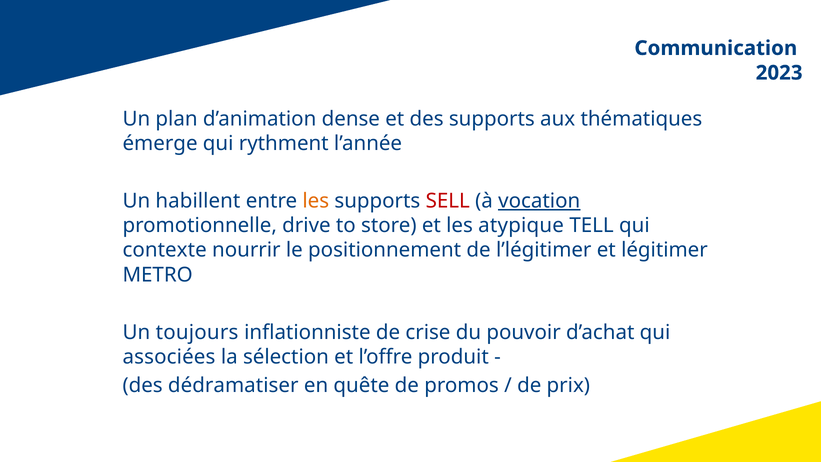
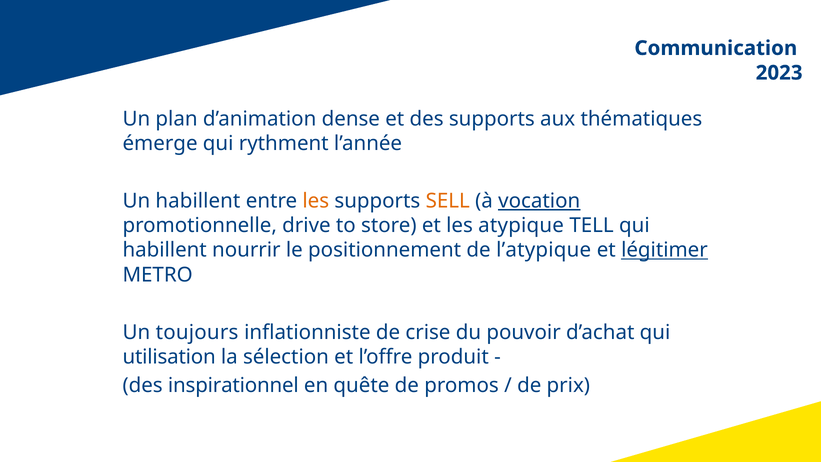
SELL colour: red -> orange
contexte at (165, 250): contexte -> habillent
l’légitimer: l’légitimer -> l’atypique
légitimer underline: none -> present
associées: associées -> utilisation
dédramatiser: dédramatiser -> inspirationnel
